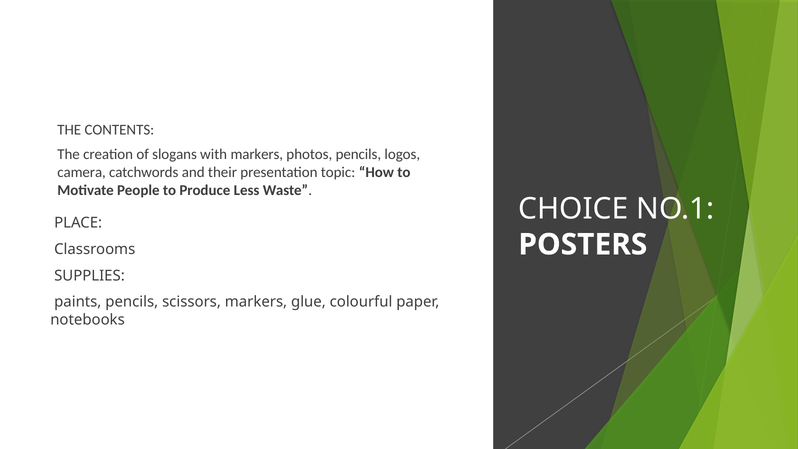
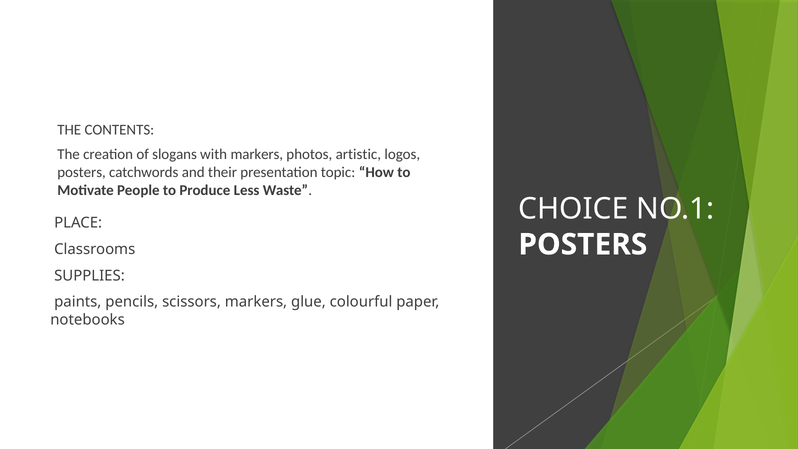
photos pencils: pencils -> artistic
camera at (82, 172): camera -> posters
